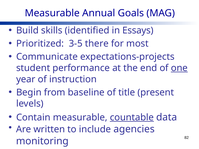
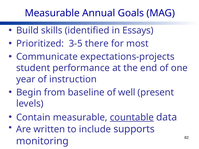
one underline: present -> none
title: title -> well
agencies: agencies -> supports
